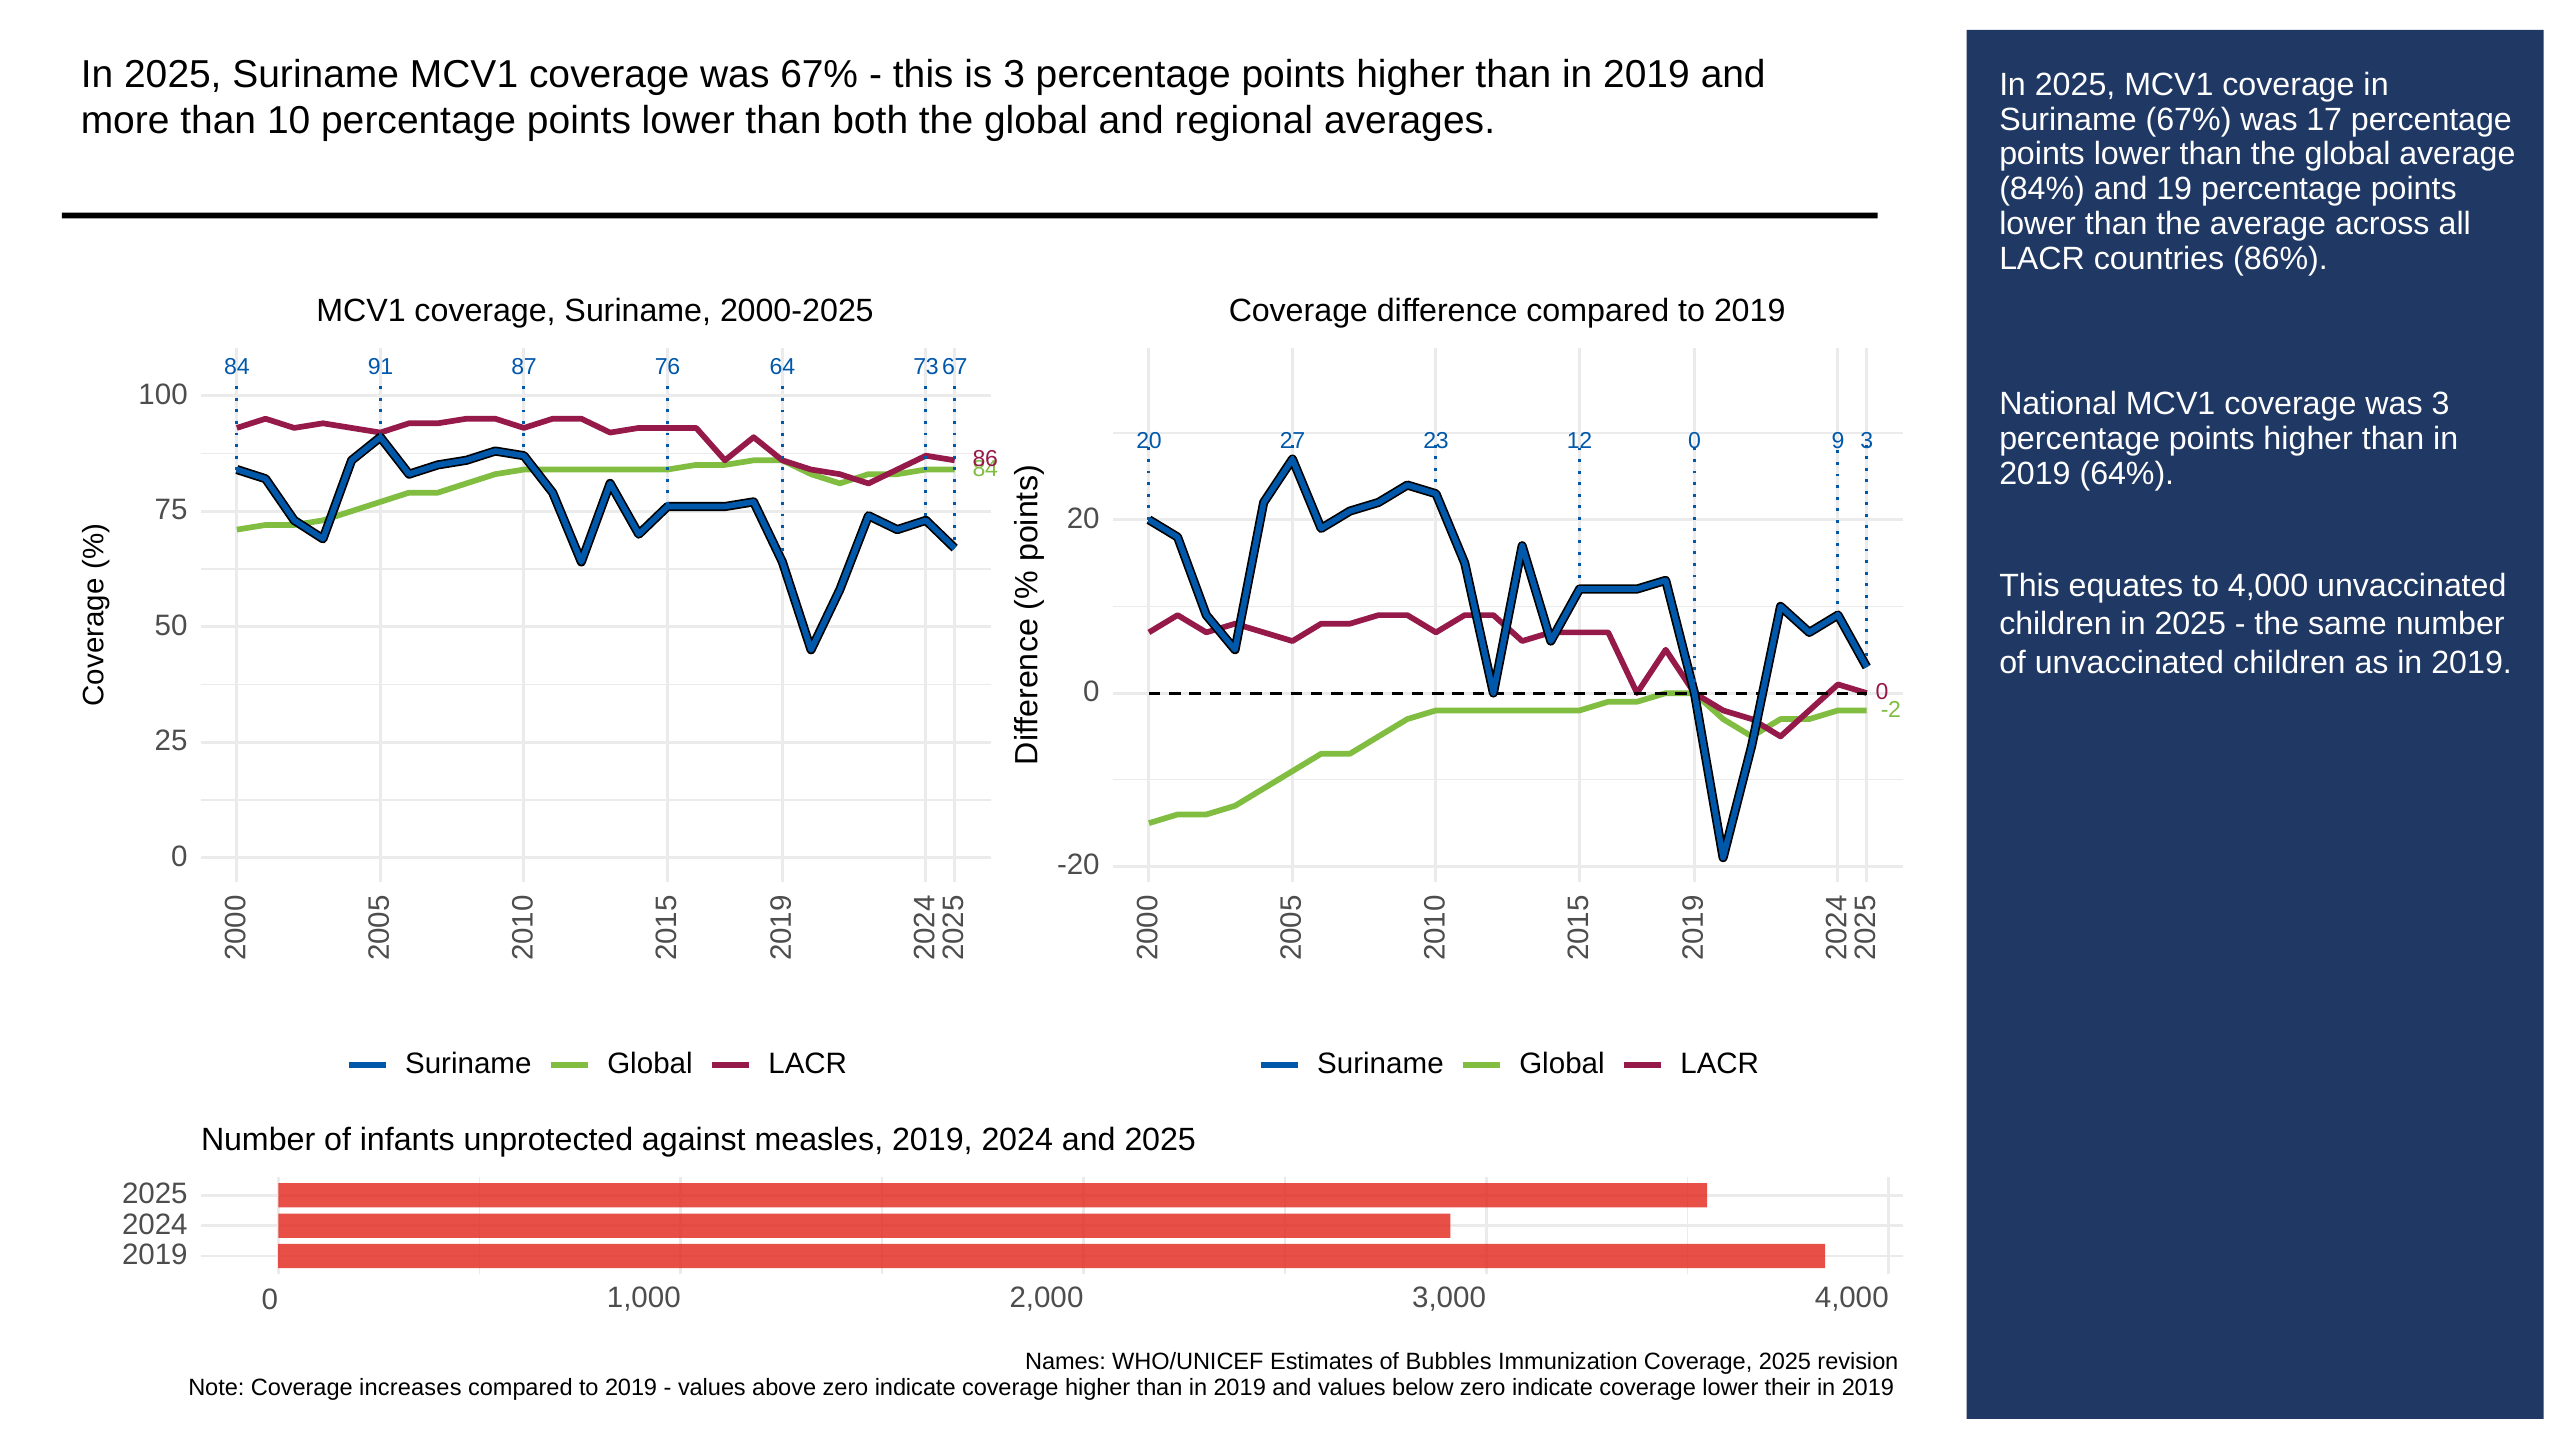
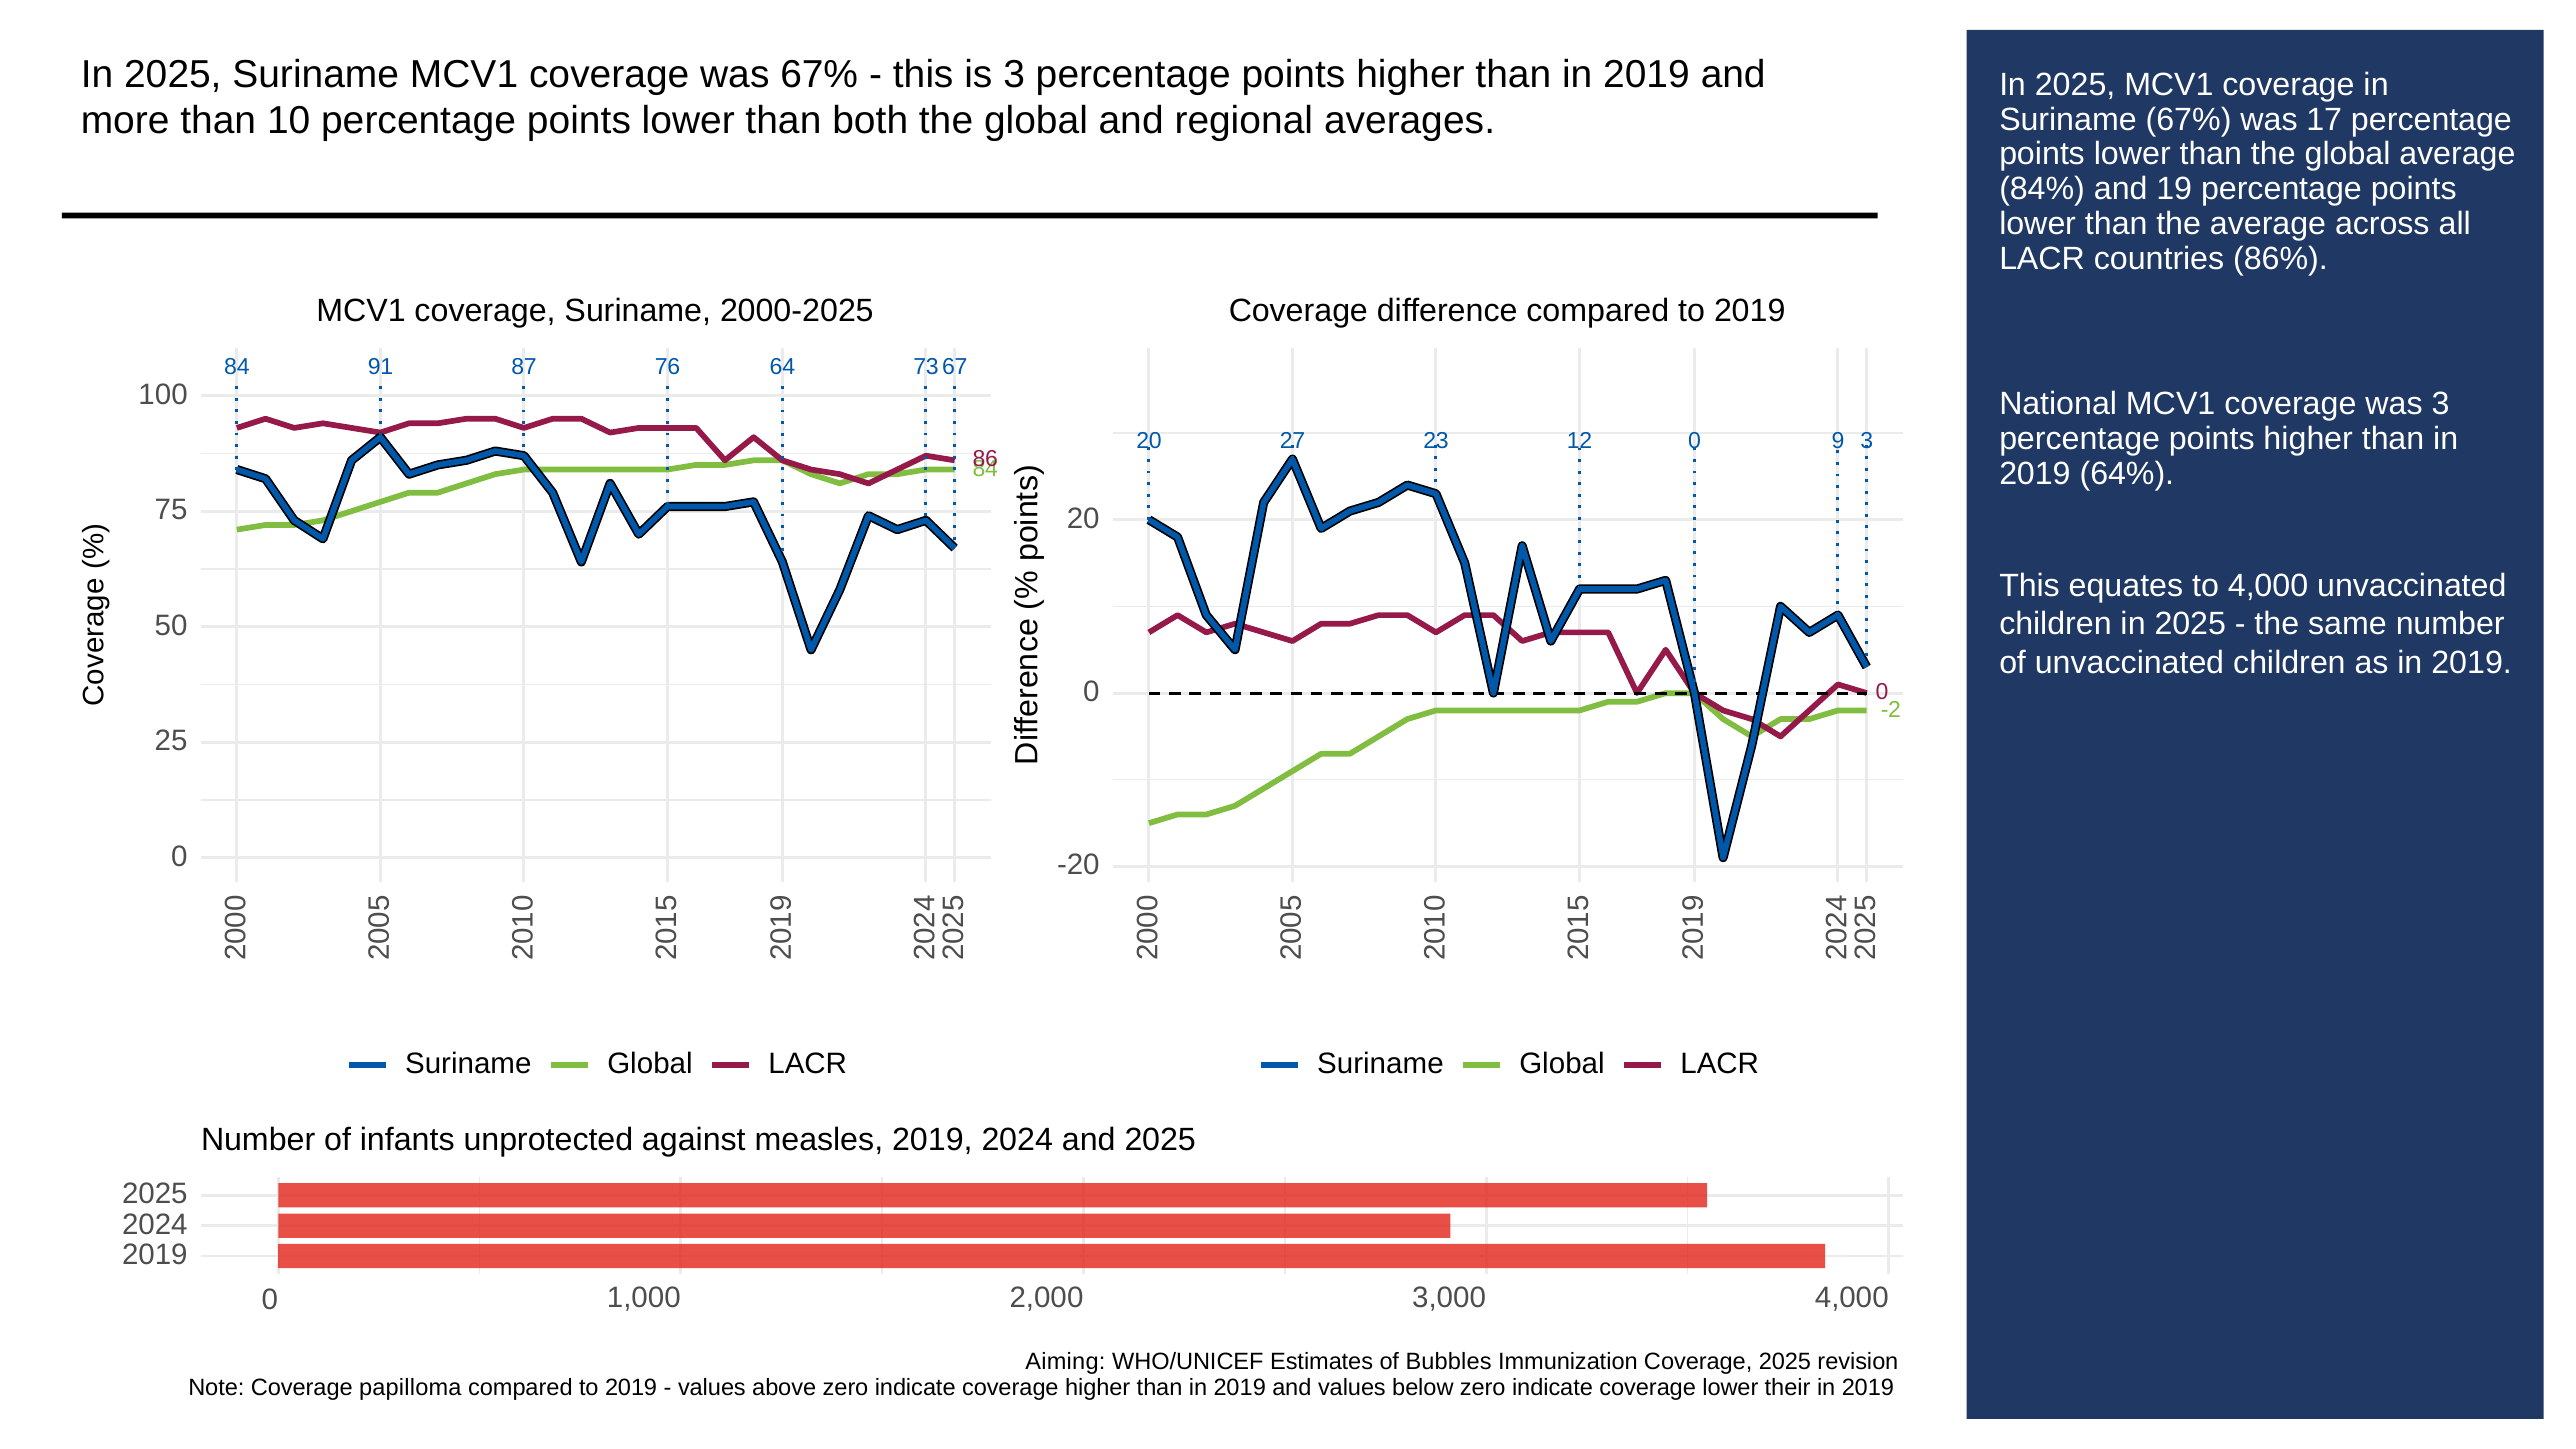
Names: Names -> Aiming
increases: increases -> papilloma
